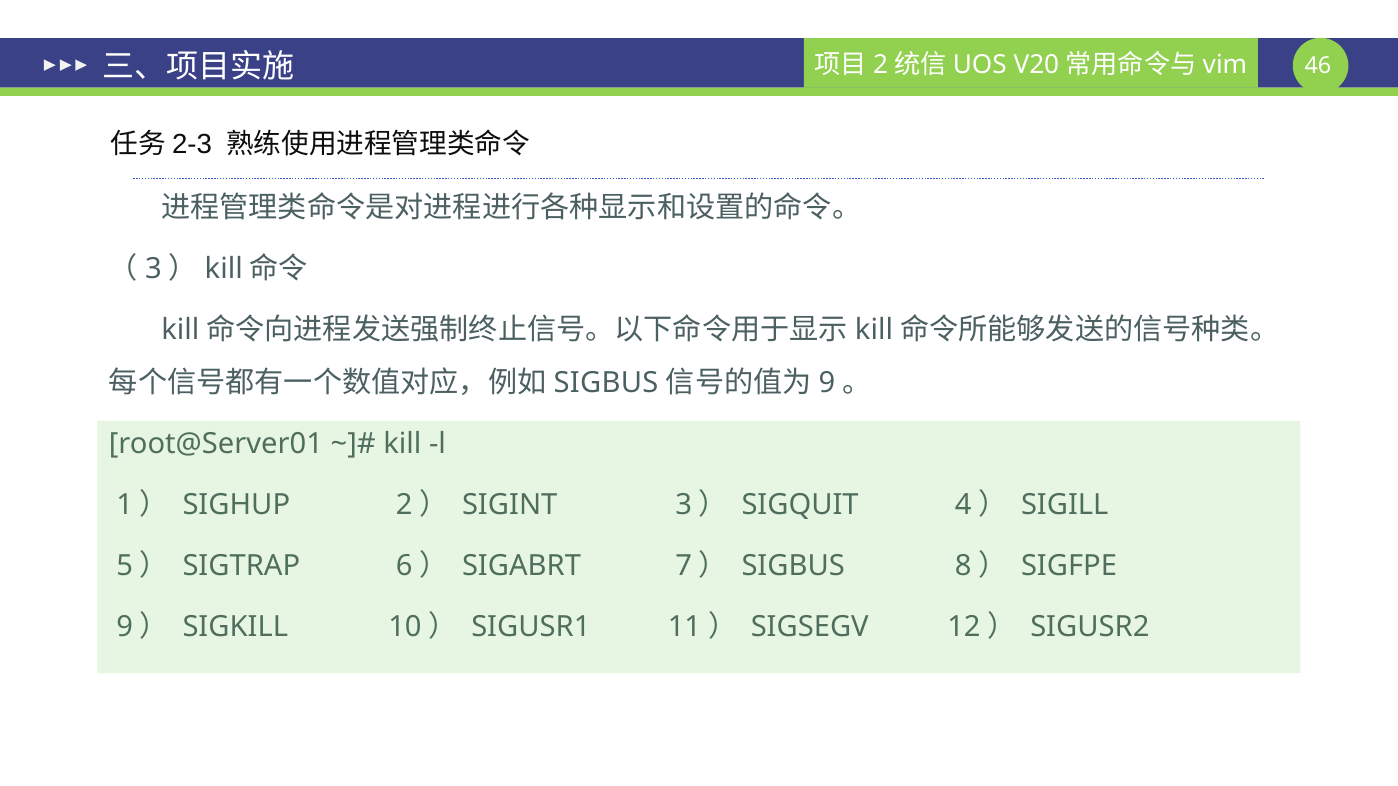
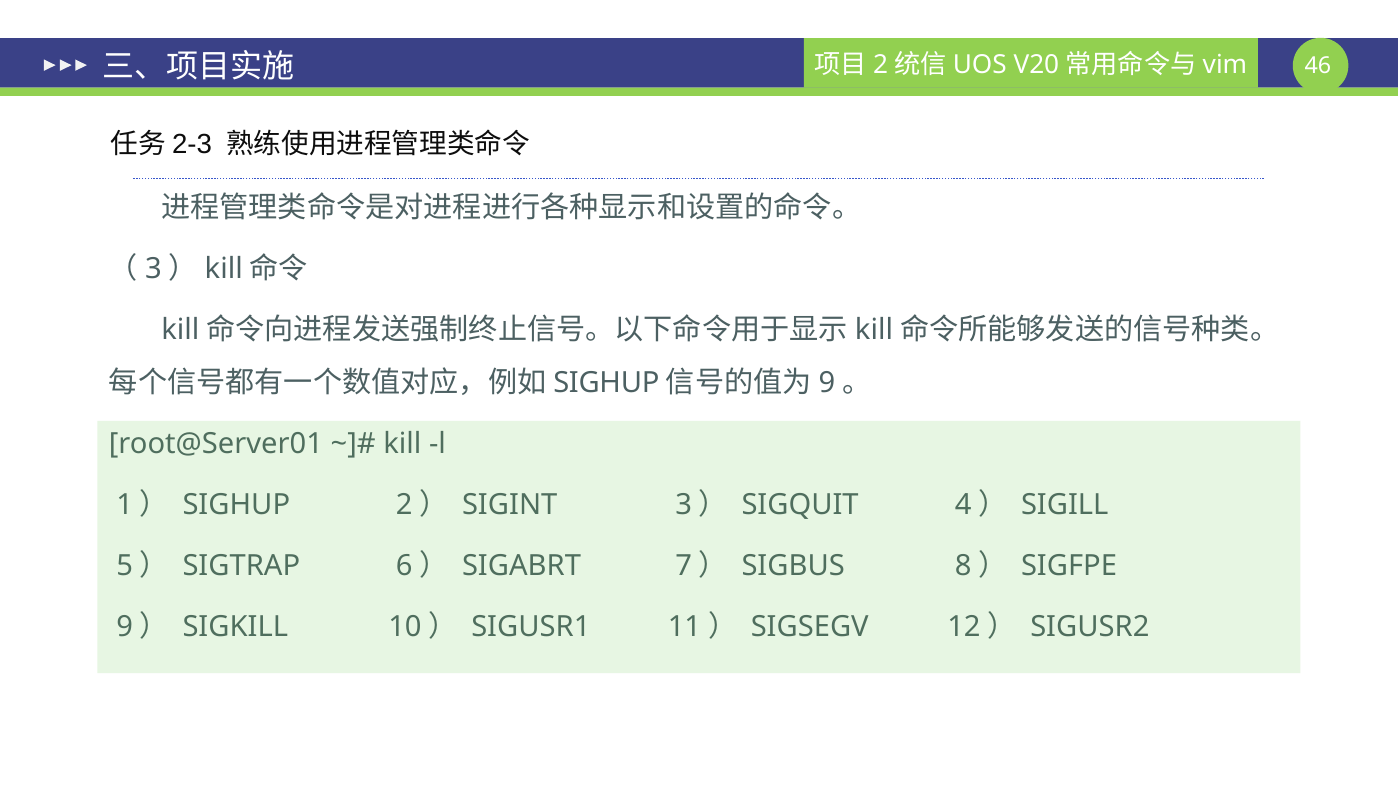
SIGBUS at (606, 383): SIGBUS -> SIGHUP
